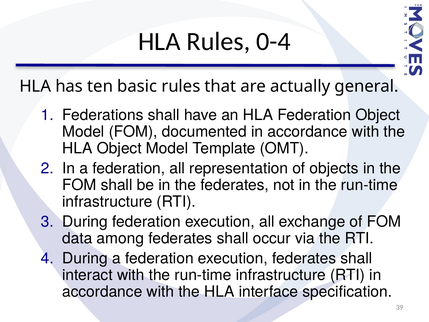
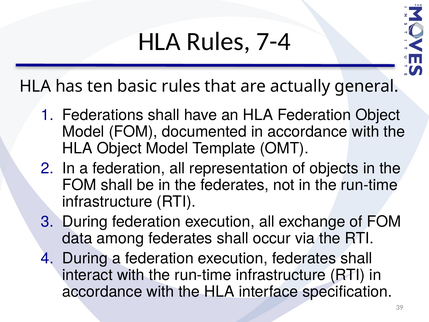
0-4: 0-4 -> 7-4
